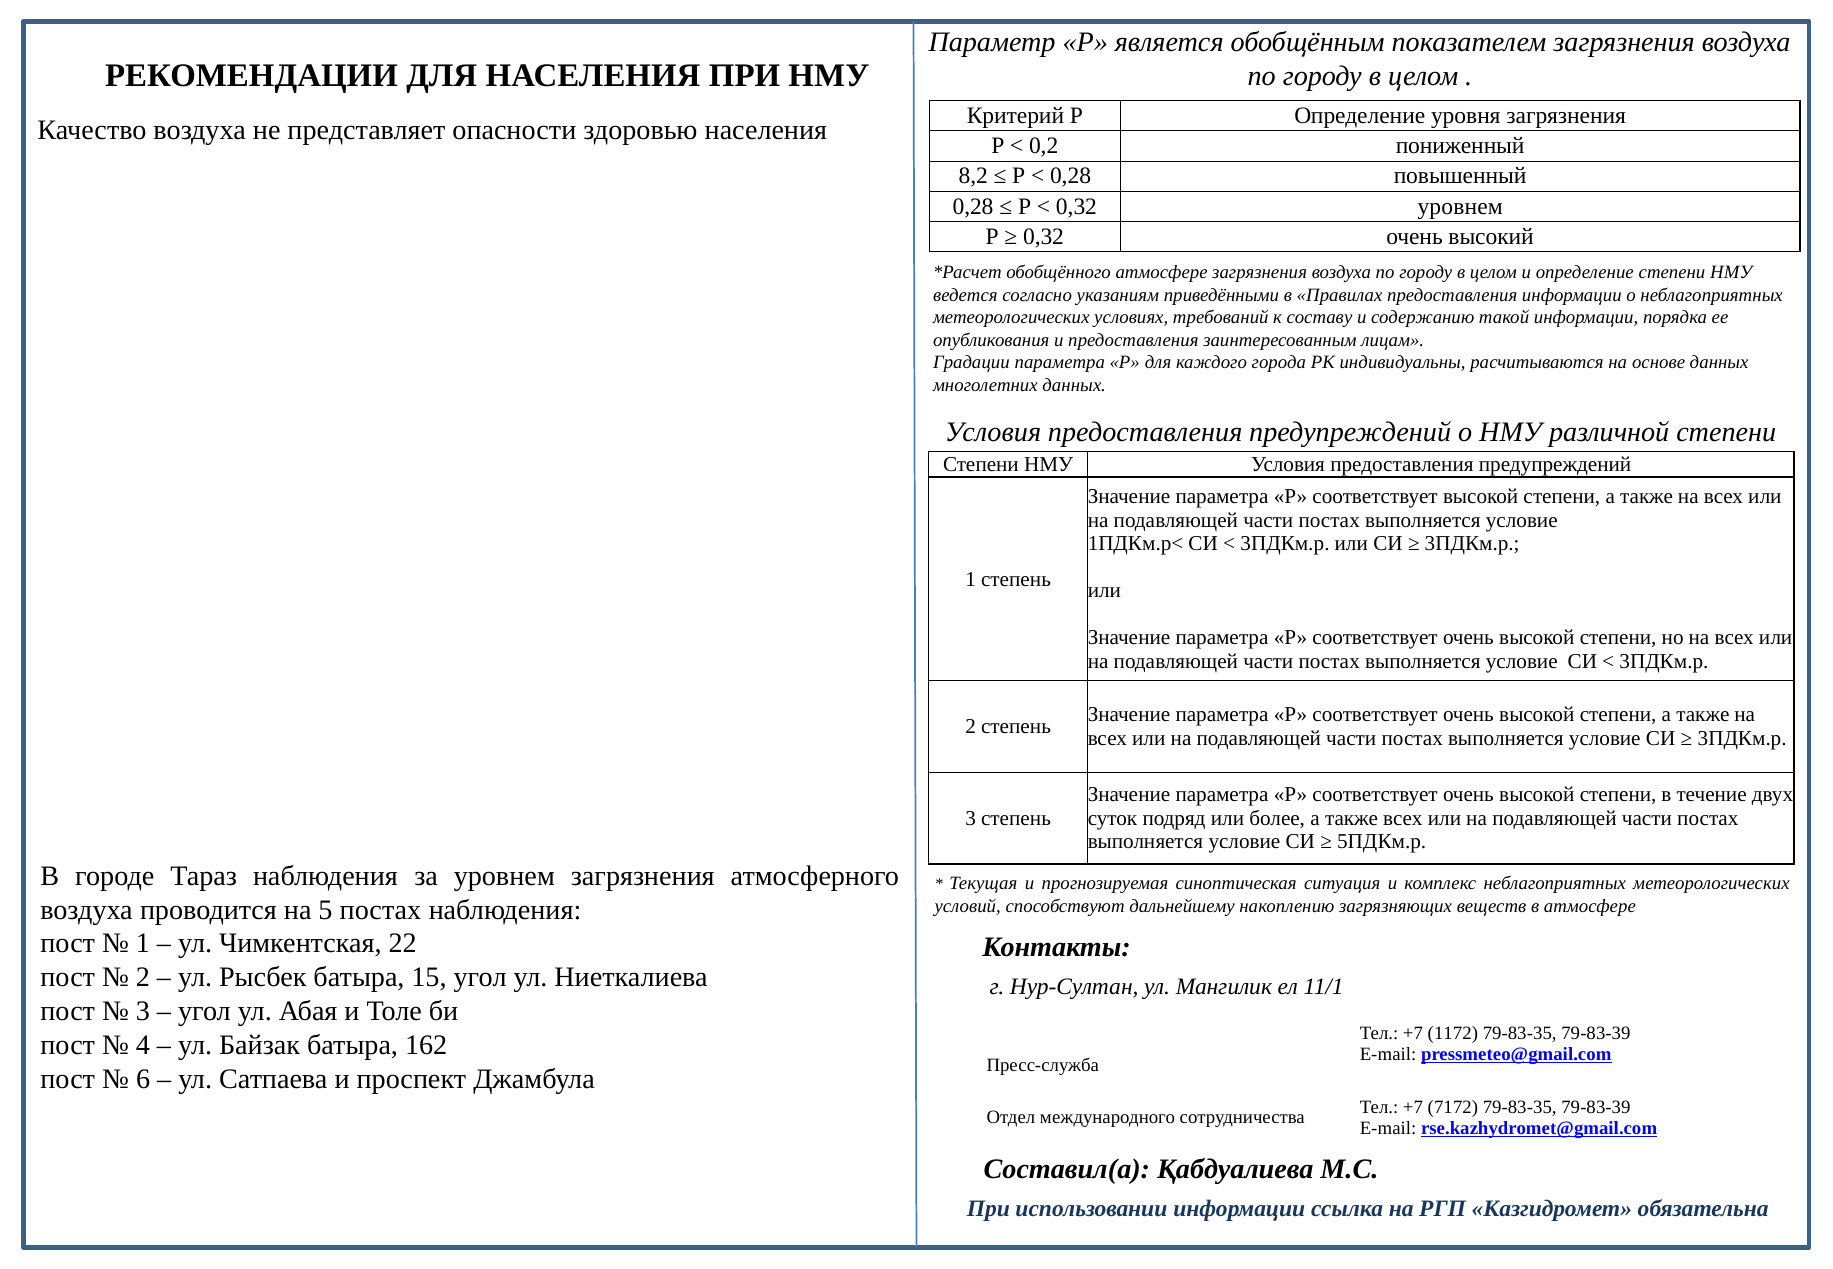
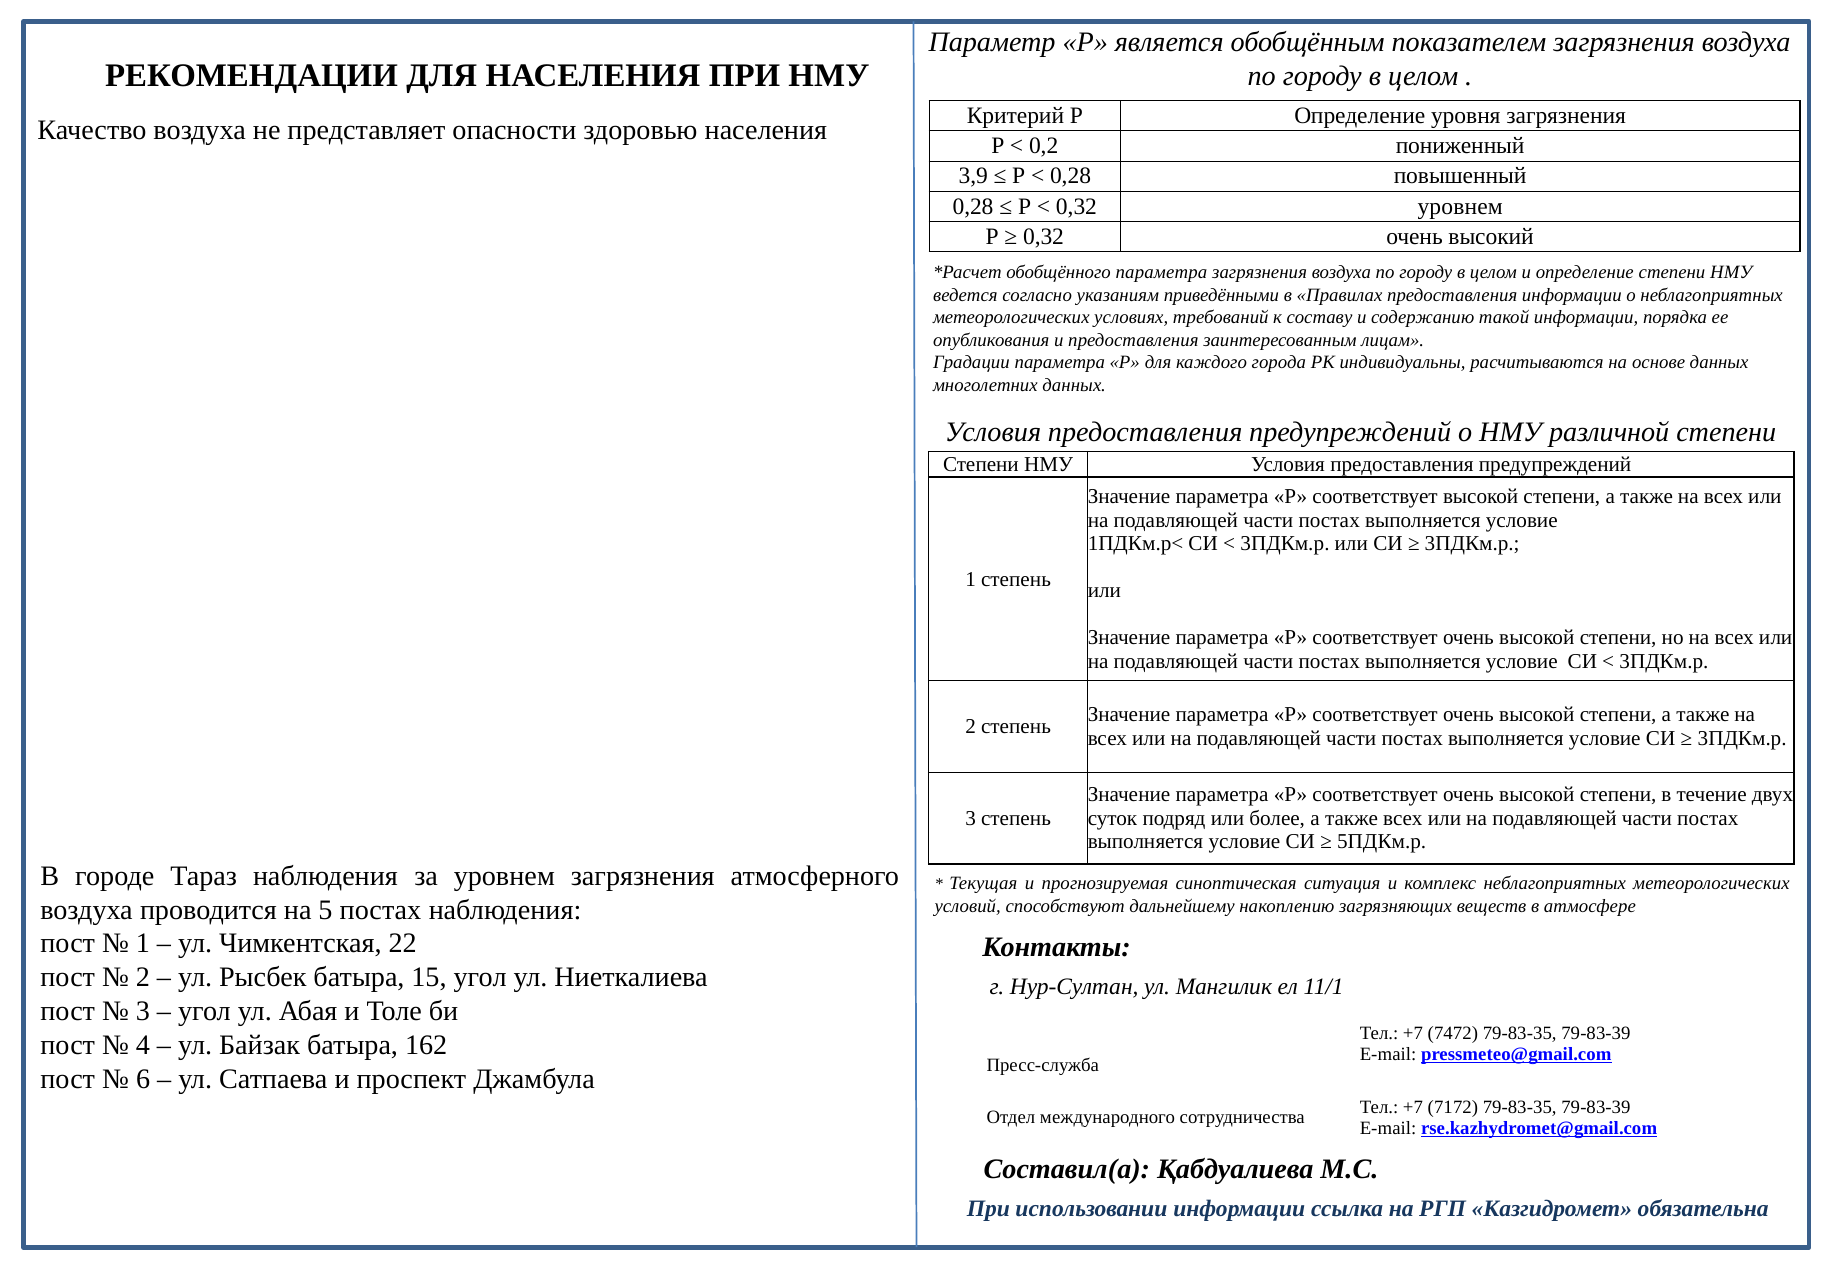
8,2: 8,2 -> 3,9
обобщённого атмосфере: атмосфере -> параметра
1172: 1172 -> 7472
